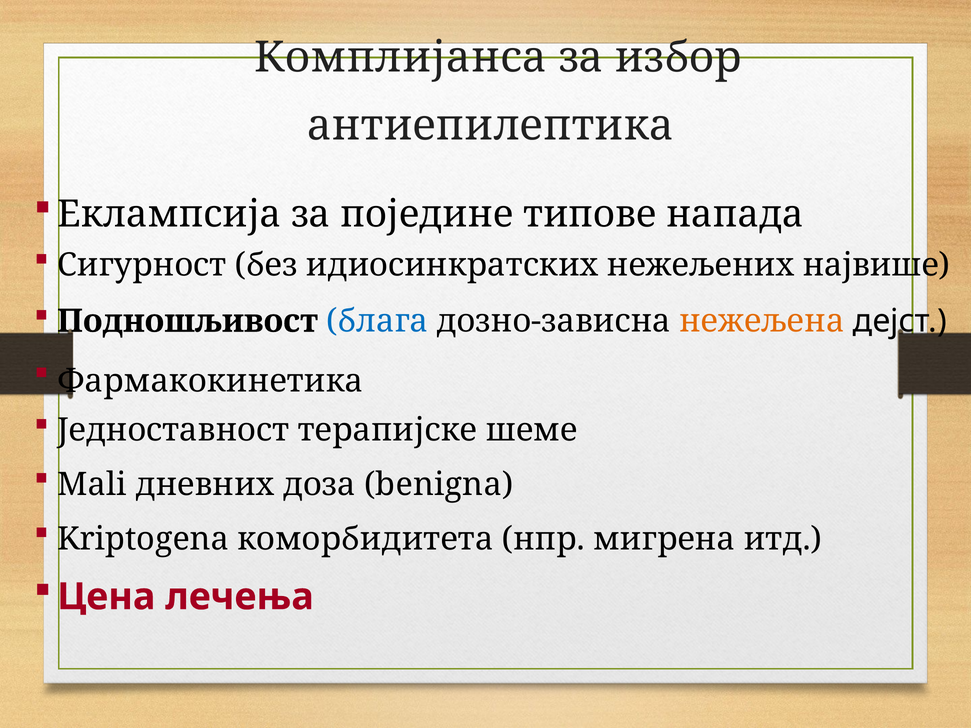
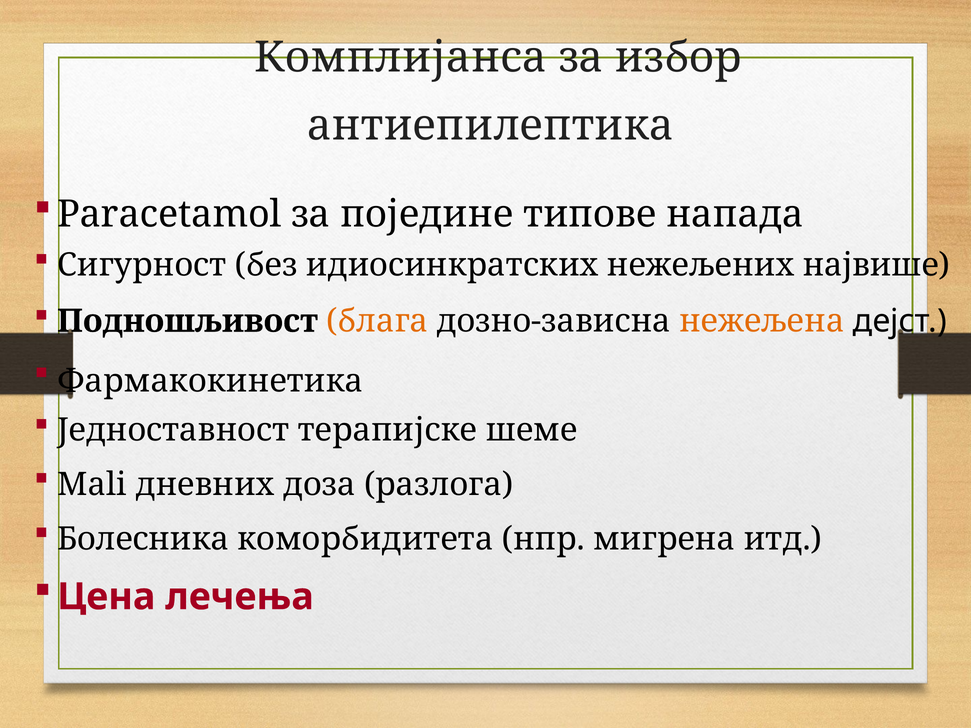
Еклампсија: Еклампсија -> Paracetamol
блага colour: blue -> orange
benigna: benigna -> разлога
Kriptogena: Kriptogena -> Болесника
